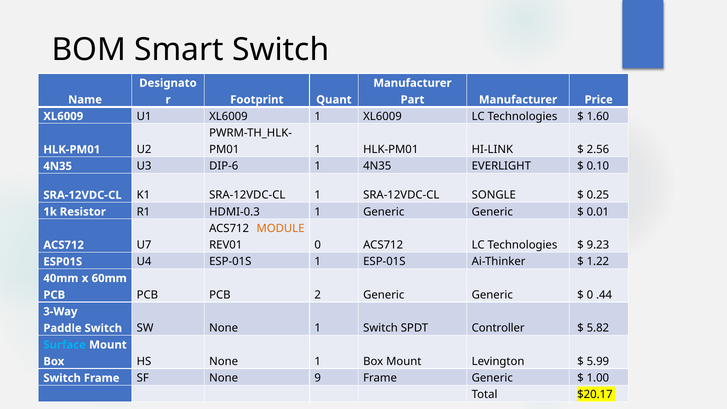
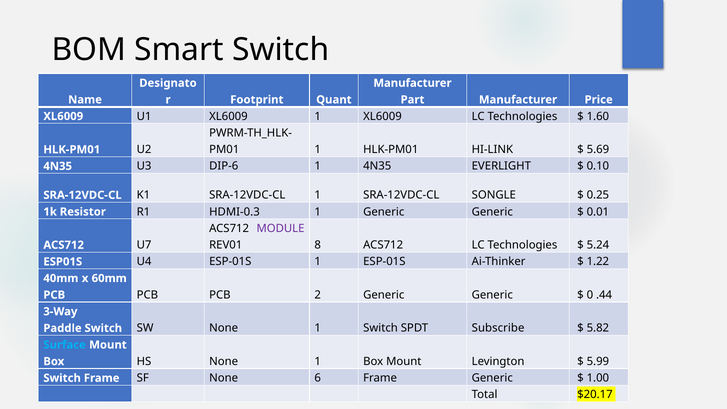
2.56: 2.56 -> 5.69
MODULE colour: orange -> purple
REV01 0: 0 -> 8
9.23: 9.23 -> 5.24
Controller: Controller -> Subscribe
9: 9 -> 6
